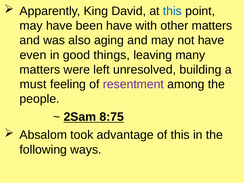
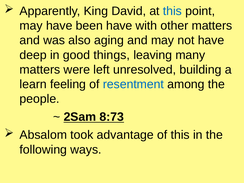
even: even -> deep
must: must -> learn
resentment colour: purple -> blue
8:75: 8:75 -> 8:73
